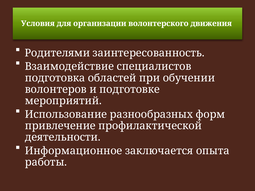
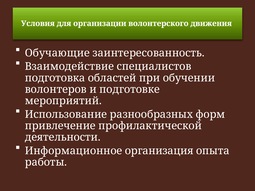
Родителями: Родителями -> Обучающие
заключается: заключается -> организация
